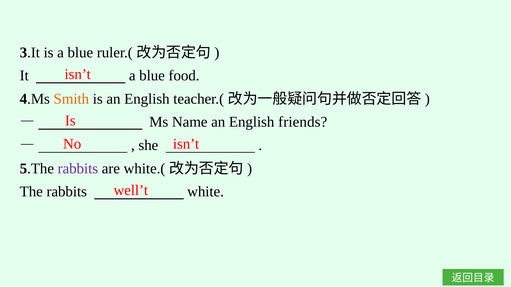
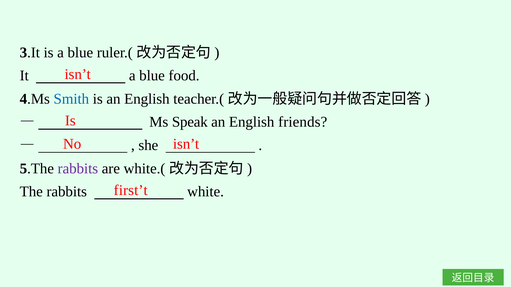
Smith colour: orange -> blue
Name: Name -> Speak
well’t: well’t -> first’t
